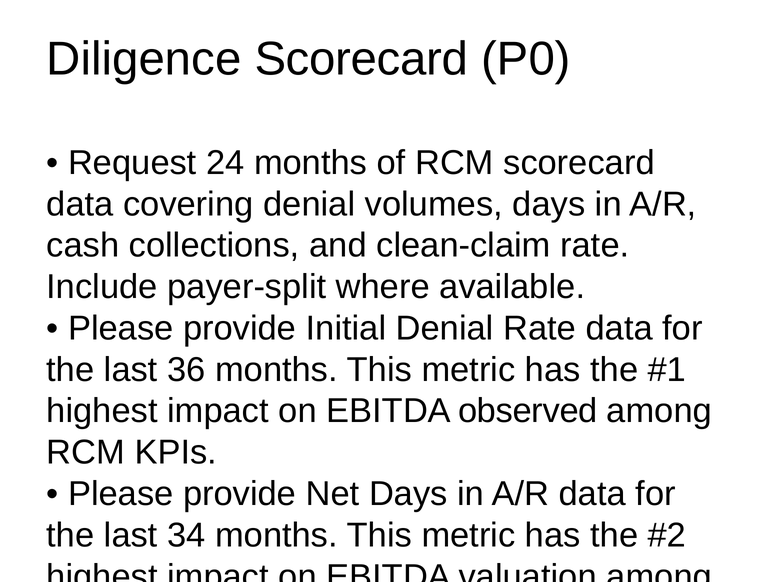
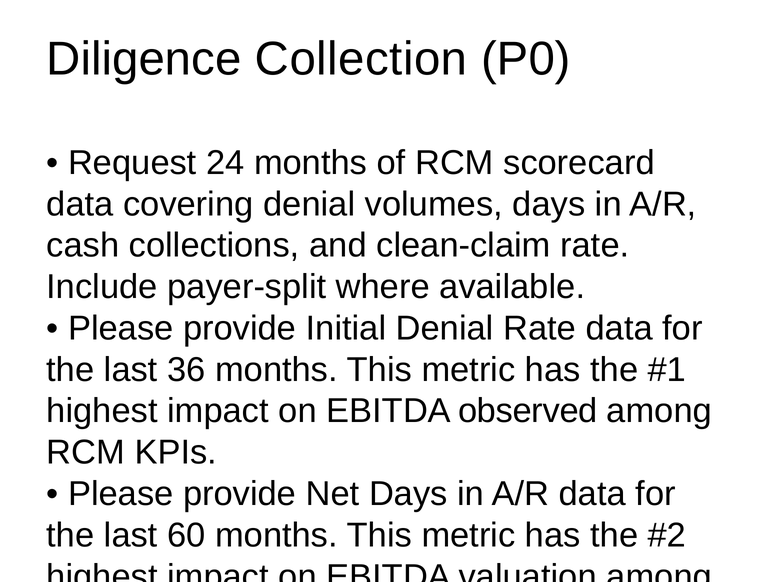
Diligence Scorecard: Scorecard -> Collection
34: 34 -> 60
